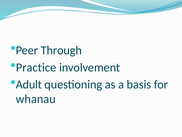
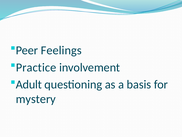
Through: Through -> Feelings
whanau: whanau -> mystery
